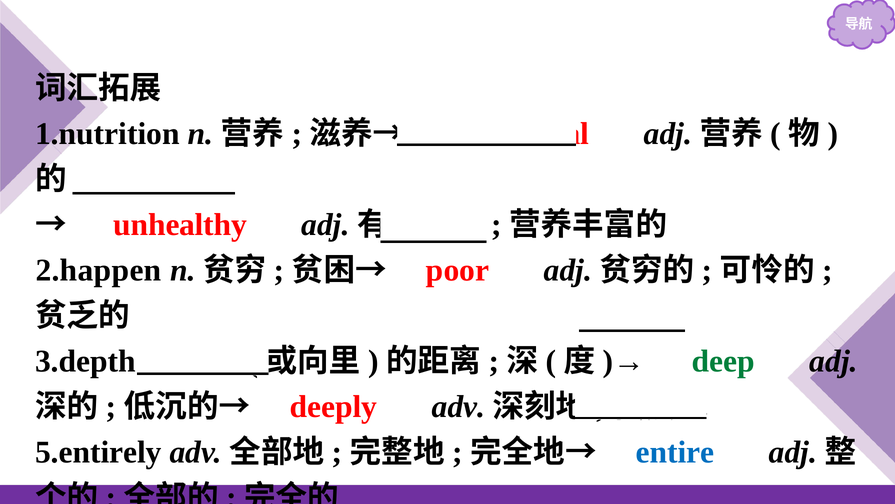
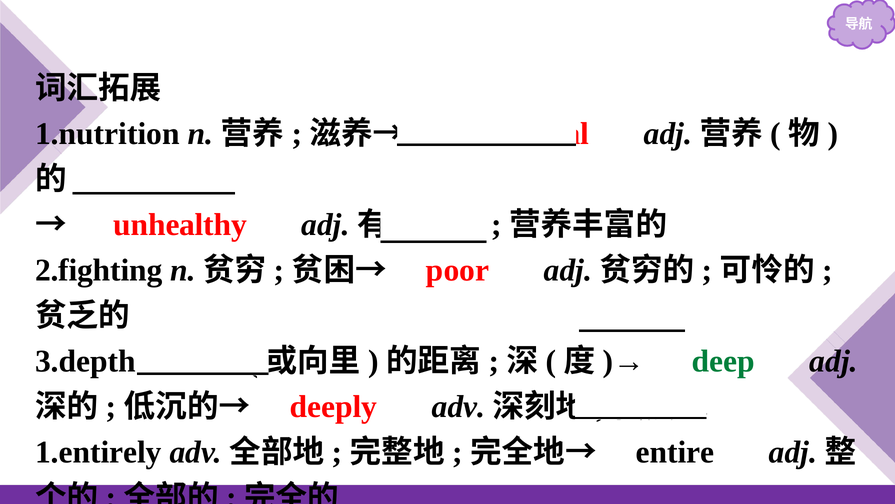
2.happen: 2.happen -> 2.fighting
5.entirely: 5.entirely -> 1.entirely
entire colour: blue -> black
